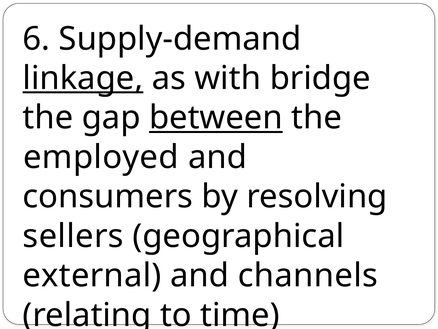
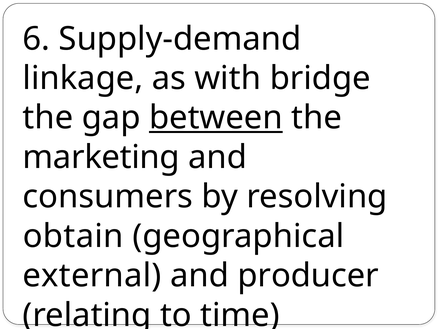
linkage underline: present -> none
employed: employed -> marketing
sellers: sellers -> obtain
channels: channels -> producer
